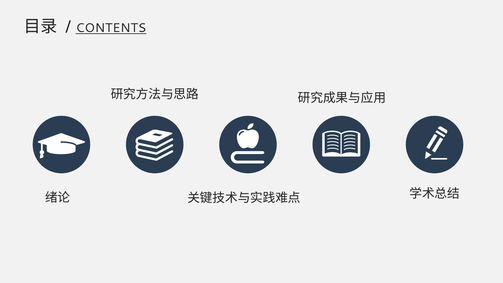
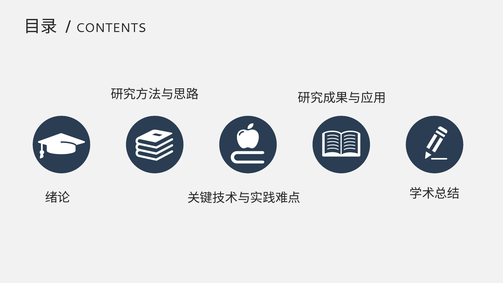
CONTENTS underline: present -> none
